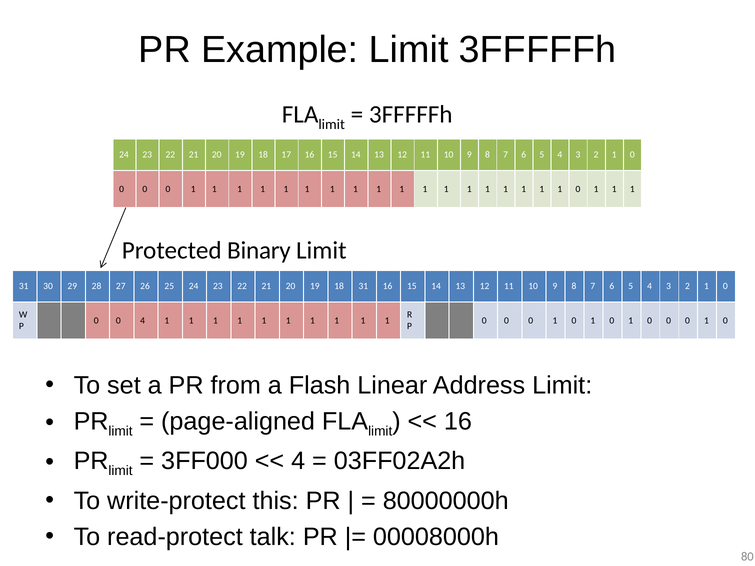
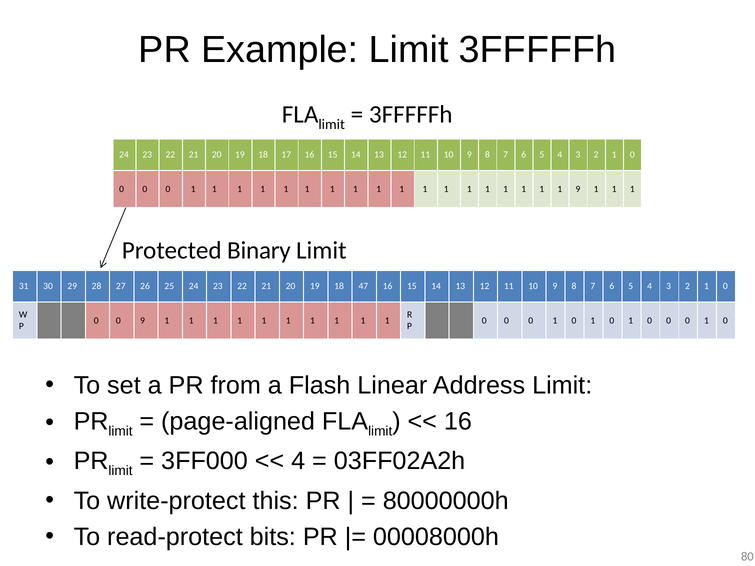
1 1 0: 0 -> 9
18 31: 31 -> 47
0 4: 4 -> 9
talk: talk -> bits
